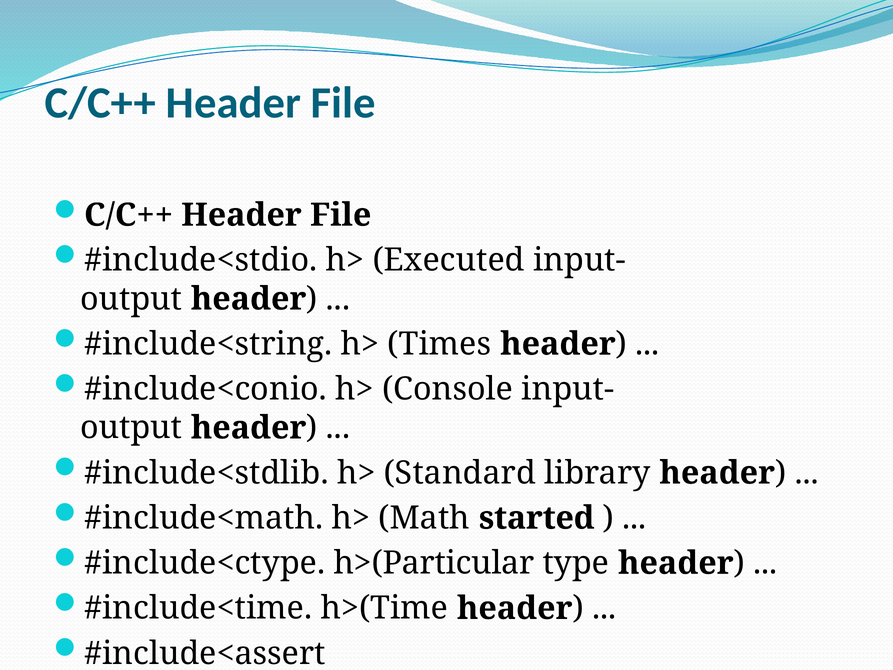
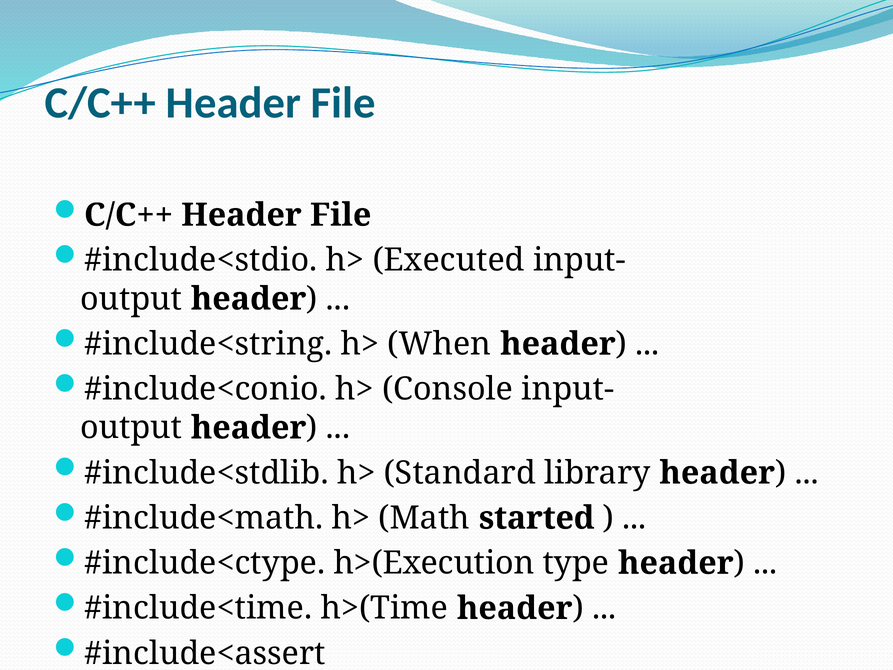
Times: Times -> When
h>(Particular: h>(Particular -> h>(Execution
